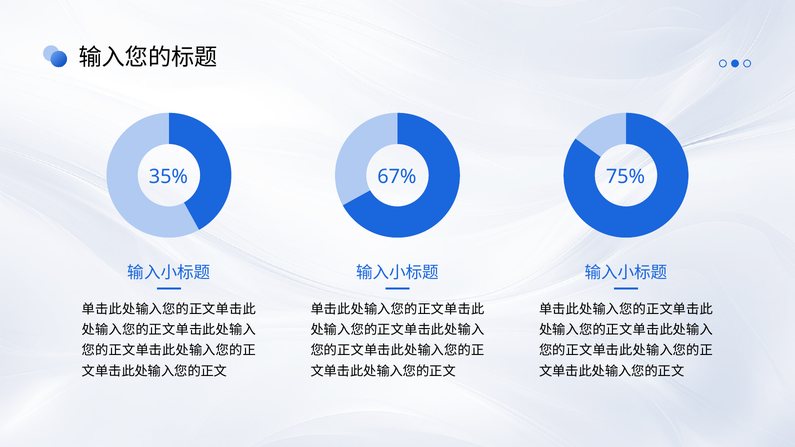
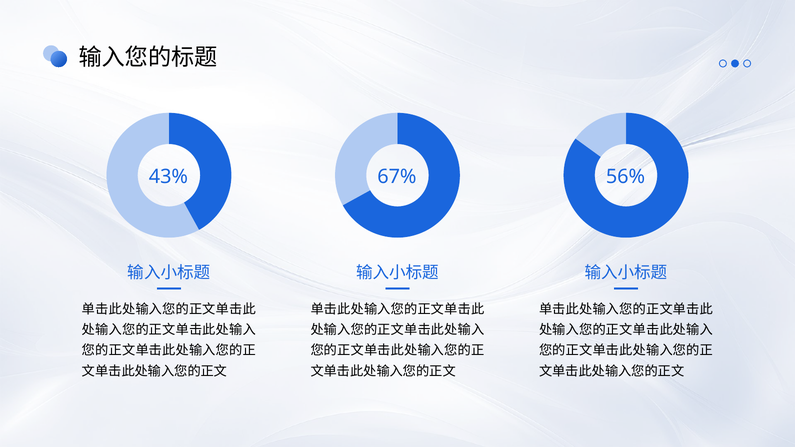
35%: 35% -> 43%
75%: 75% -> 56%
